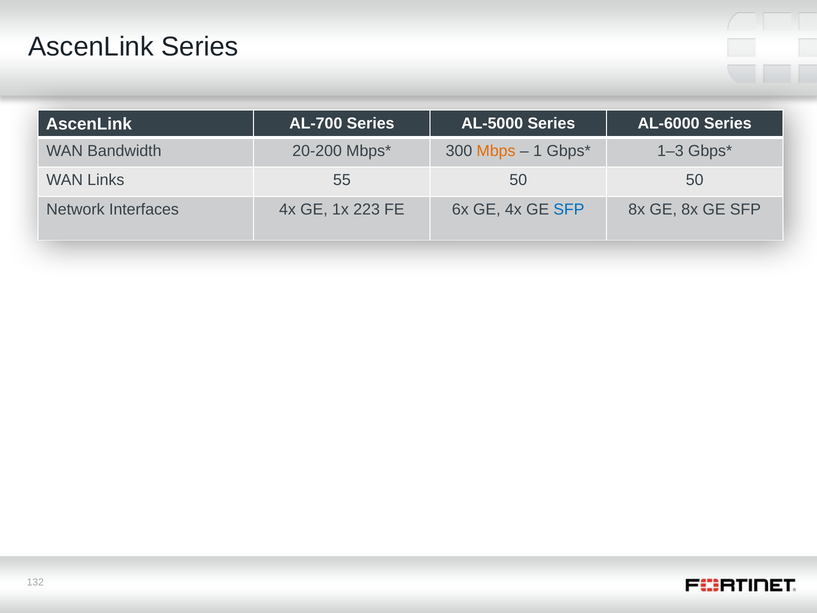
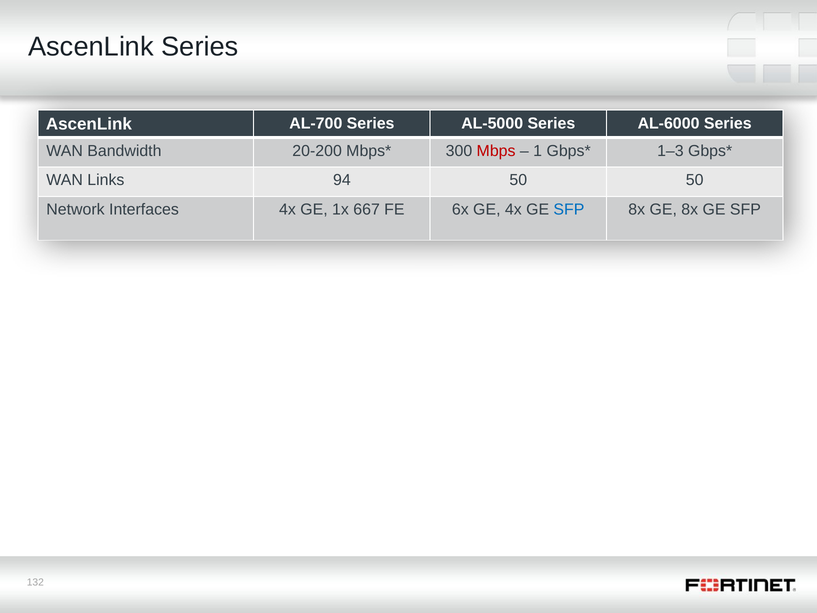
Mbps colour: orange -> red
55: 55 -> 94
223: 223 -> 667
